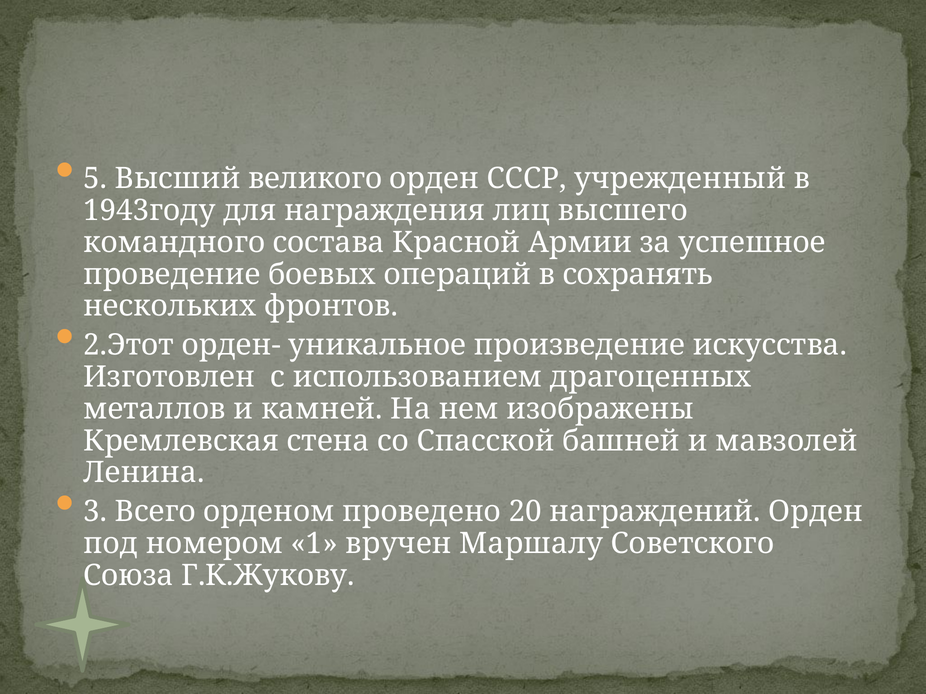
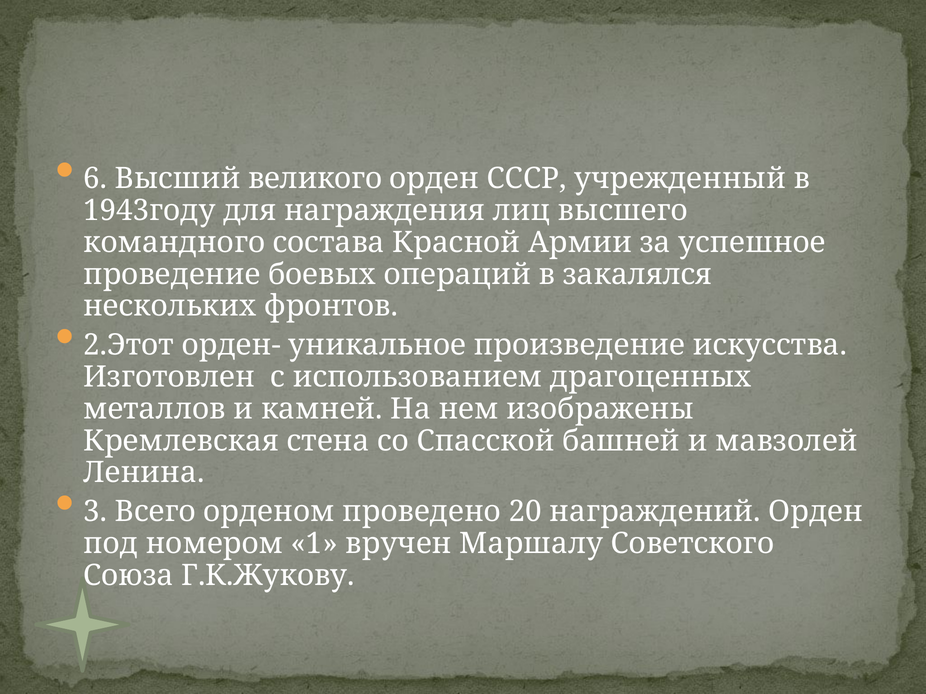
5: 5 -> 6
сохранять: сохранять -> закалялся
